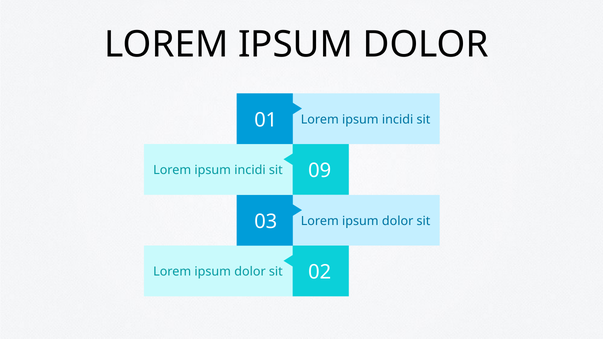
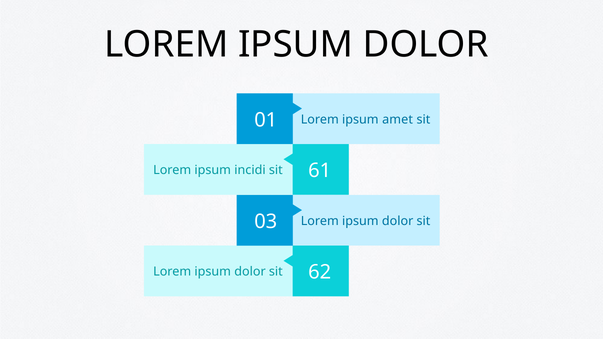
incidi at (398, 120): incidi -> amet
09: 09 -> 61
02: 02 -> 62
